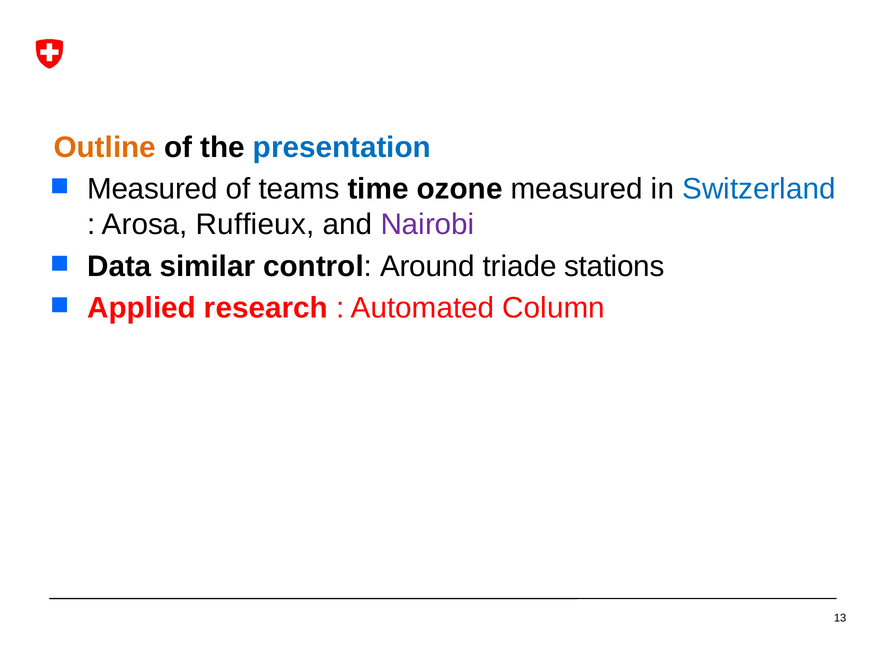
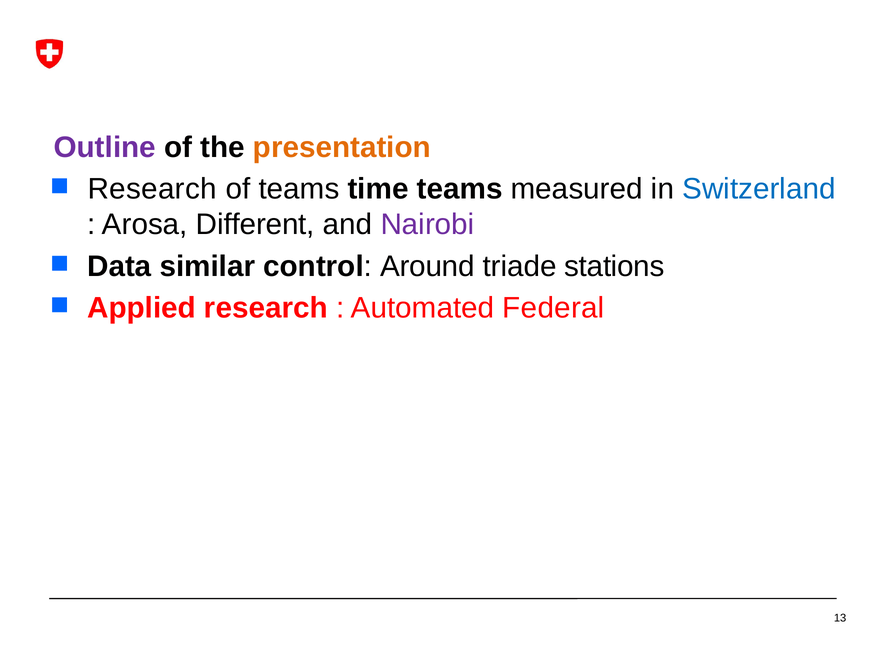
Outline colour: orange -> purple
presentation colour: blue -> orange
Measured at (152, 189): Measured -> Research
time ozone: ozone -> teams
Ruffieux: Ruffieux -> Different
Column: Column -> Federal
